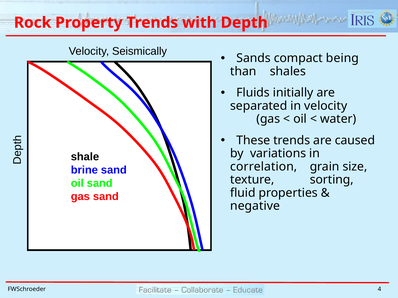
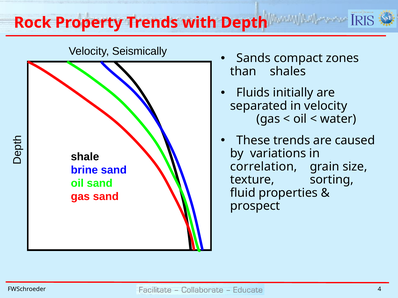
being: being -> zones
negative: negative -> prospect
